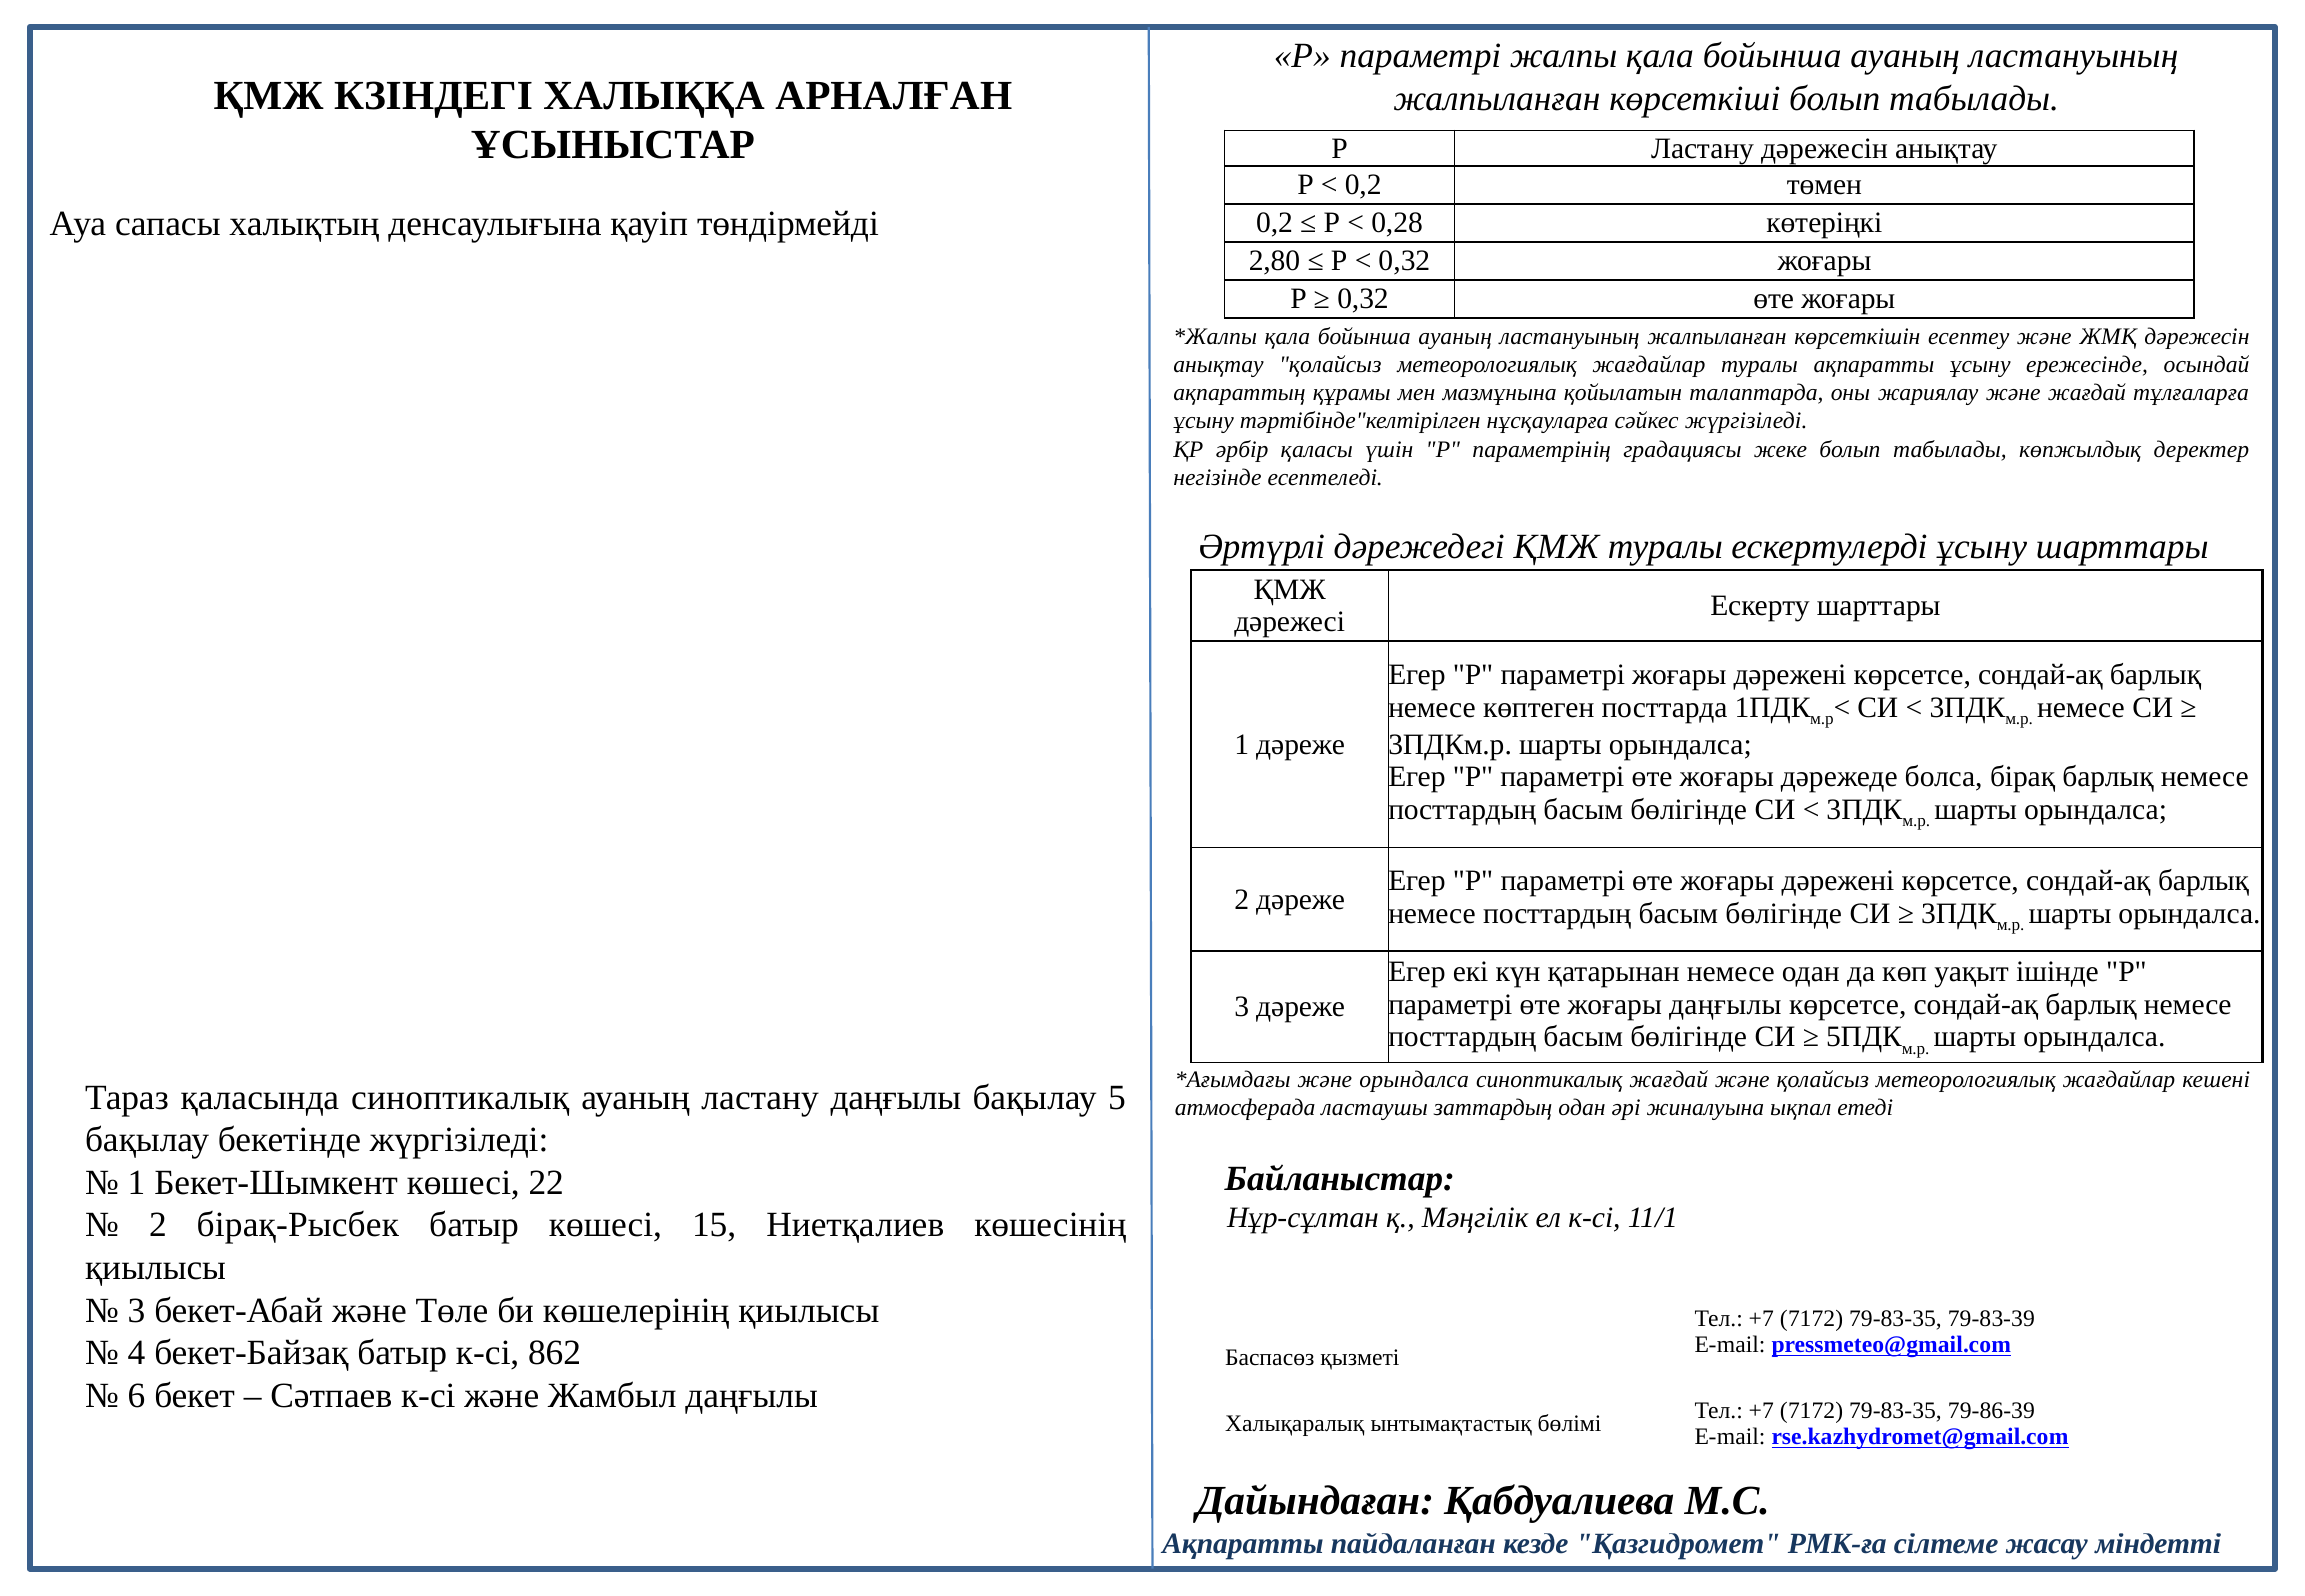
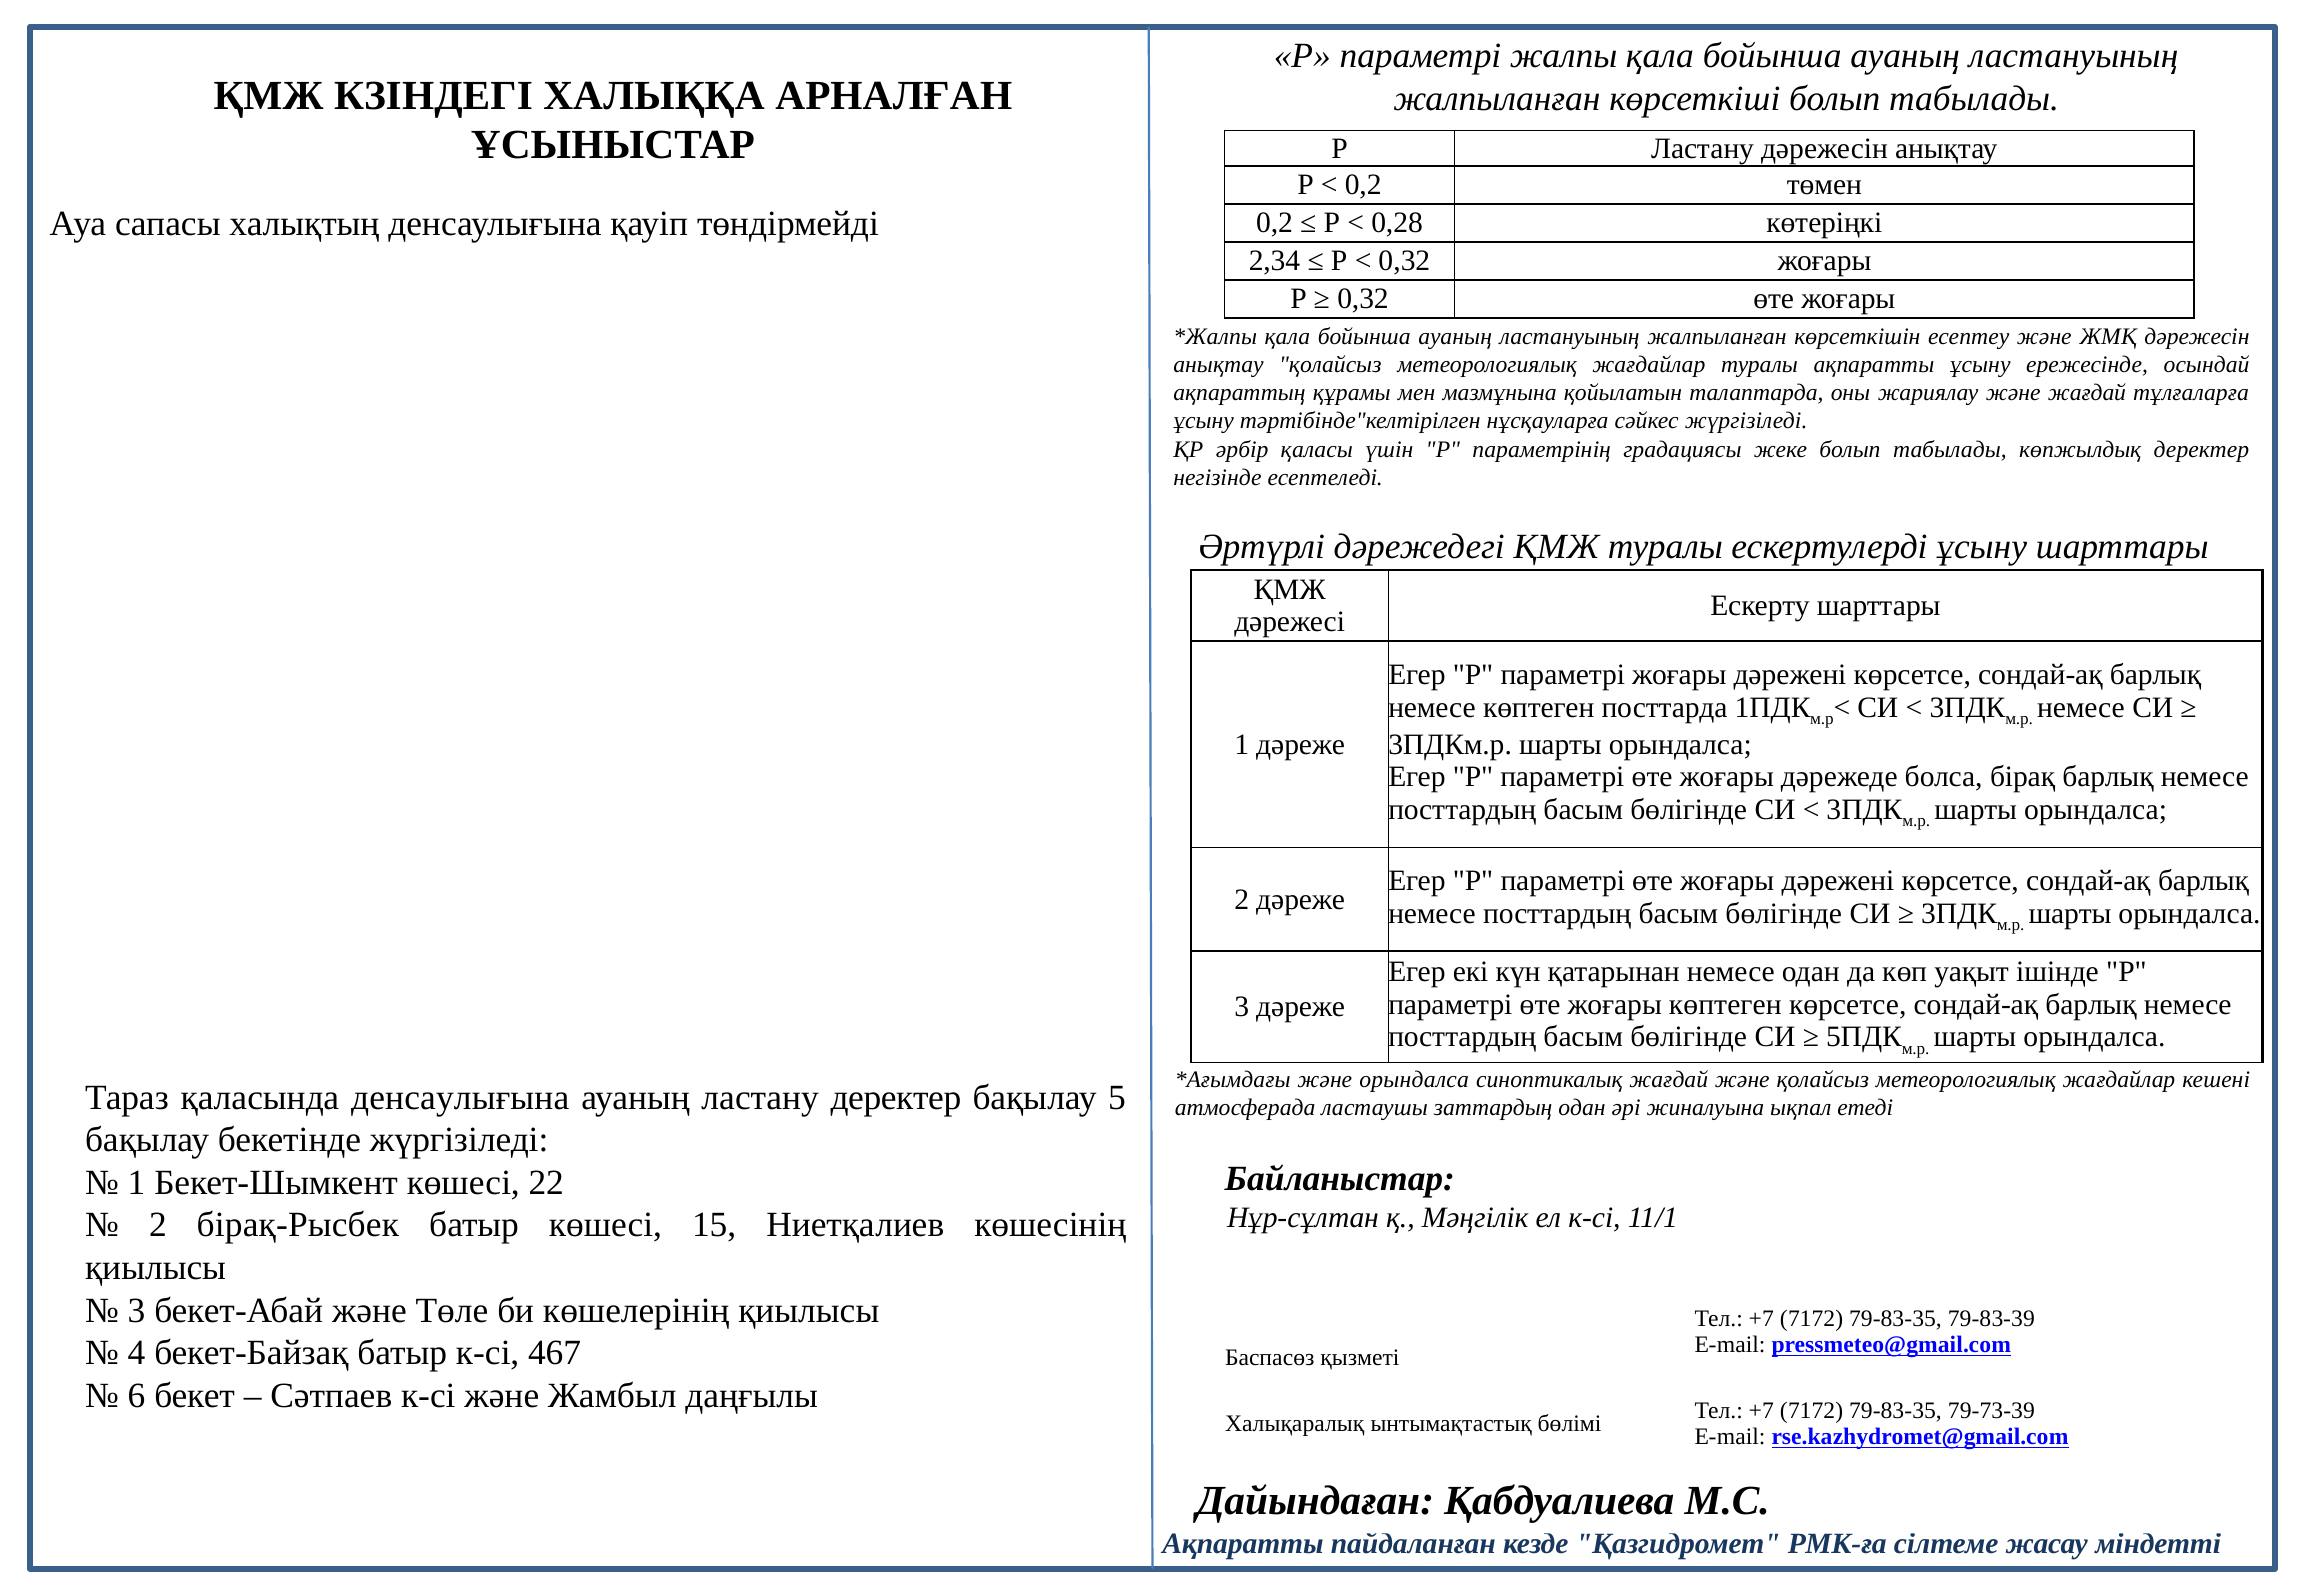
2,80: 2,80 -> 2,34
жоғары даңғылы: даңғылы -> көптеген
қаласында синоптикалық: синоптикалық -> денсаулығына
ластану даңғылы: даңғылы -> деректер
862: 862 -> 467
79-86-39: 79-86-39 -> 79-73-39
